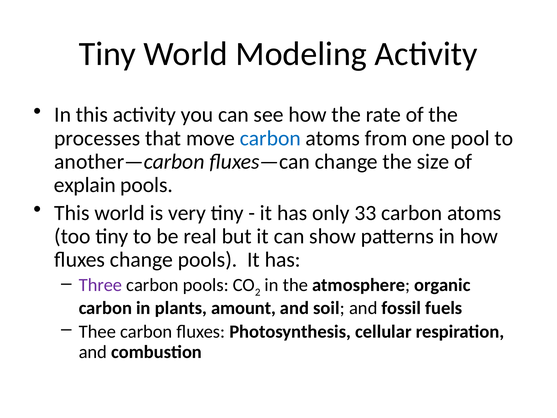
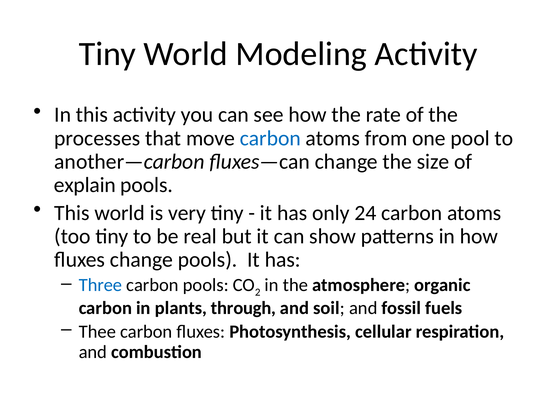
33: 33 -> 24
Three colour: purple -> blue
amount: amount -> through
